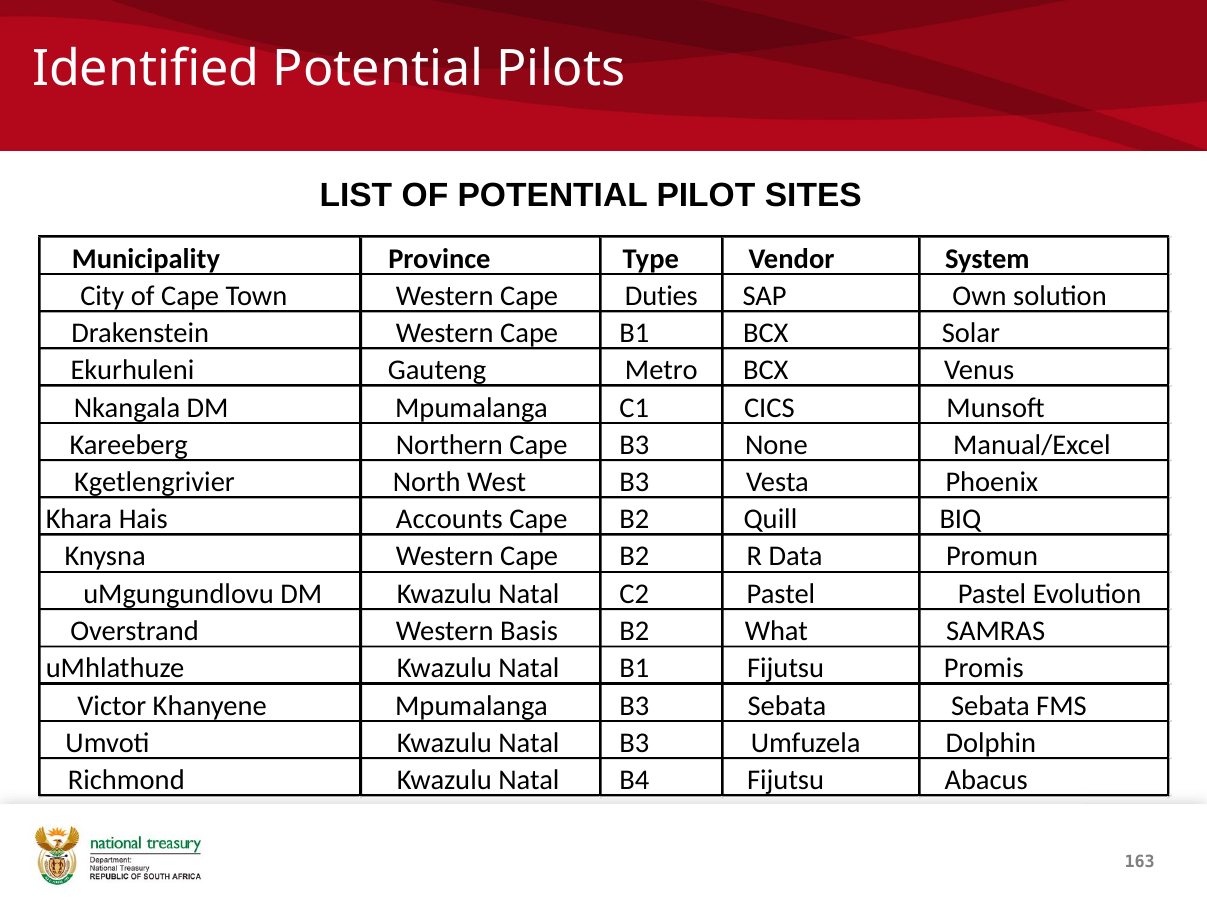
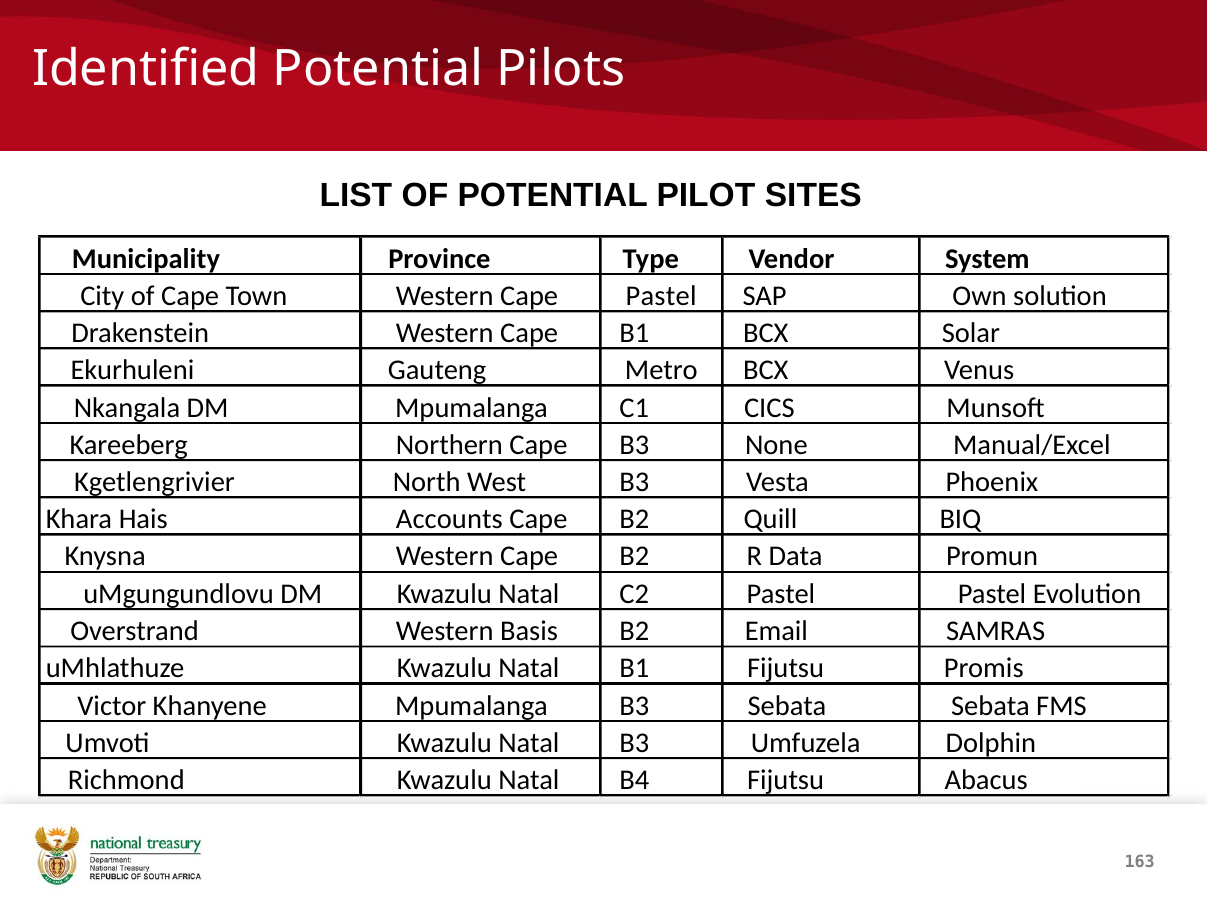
Cape Duties: Duties -> Pastel
What: What -> Email
